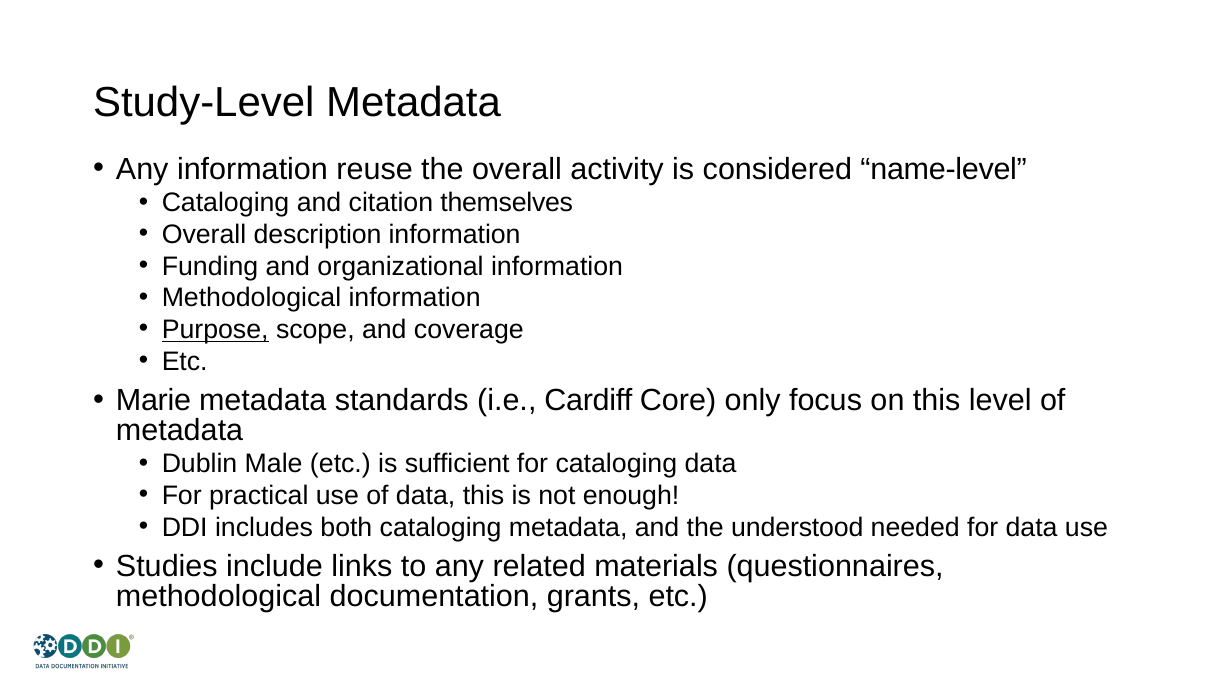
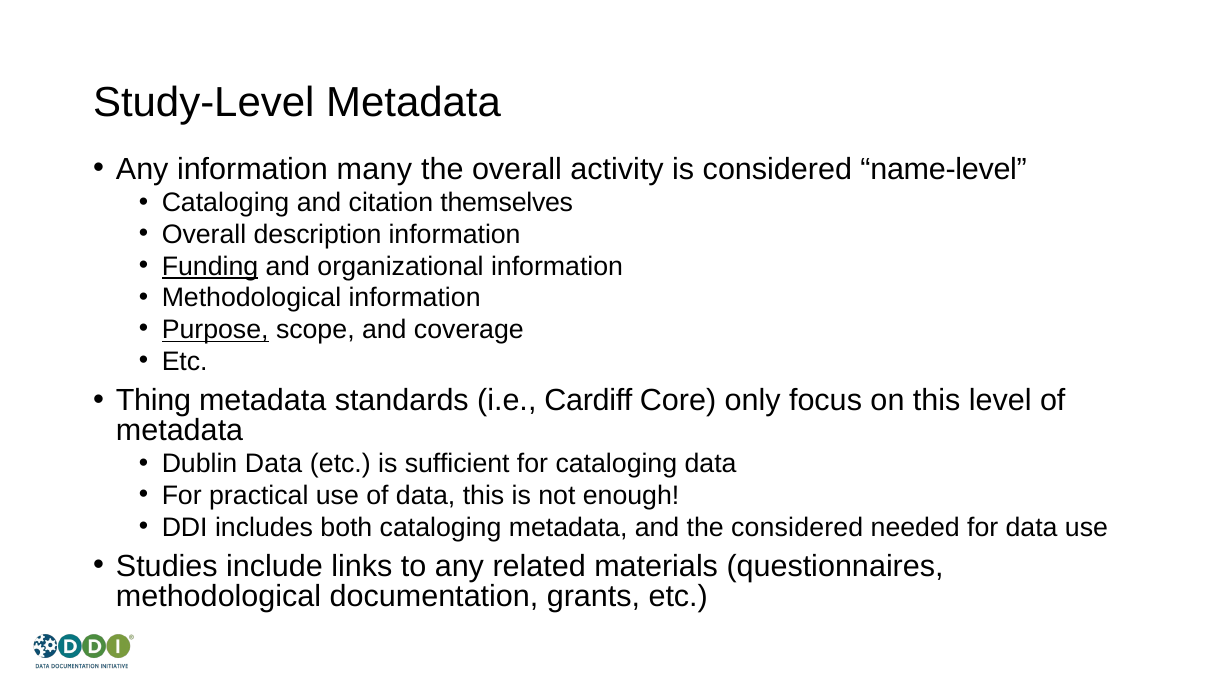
reuse: reuse -> many
Funding underline: none -> present
Marie: Marie -> Thing
Dublin Male: Male -> Data
the understood: understood -> considered
